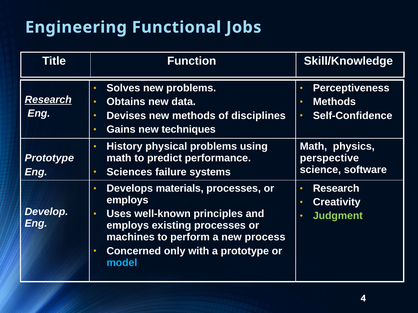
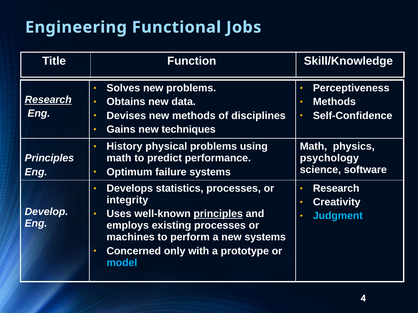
Prototype at (49, 158): Prototype -> Principles
perspective: perspective -> psychology
Sciences: Sciences -> Optimum
materials: materials -> statistics
employs at (127, 200): employs -> integrity
principles at (218, 214) underline: none -> present
Judgment colour: light green -> light blue
new process: process -> systems
